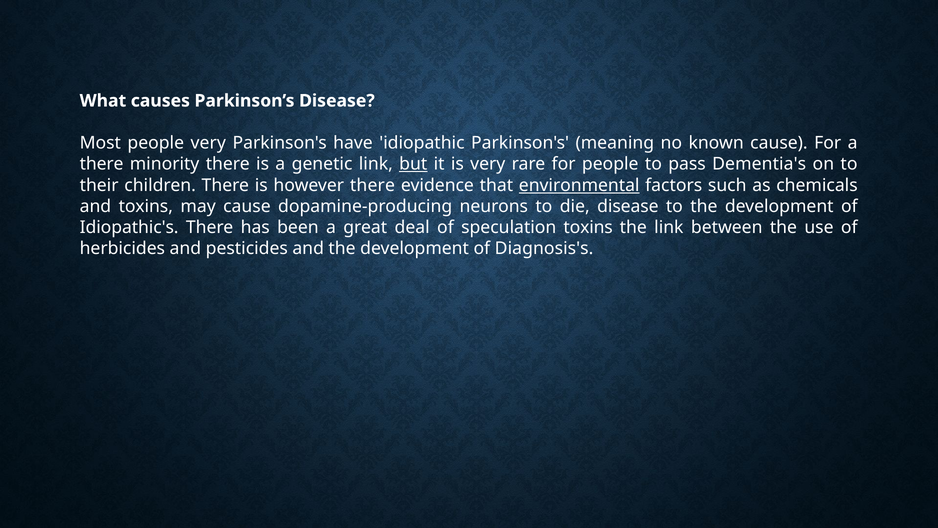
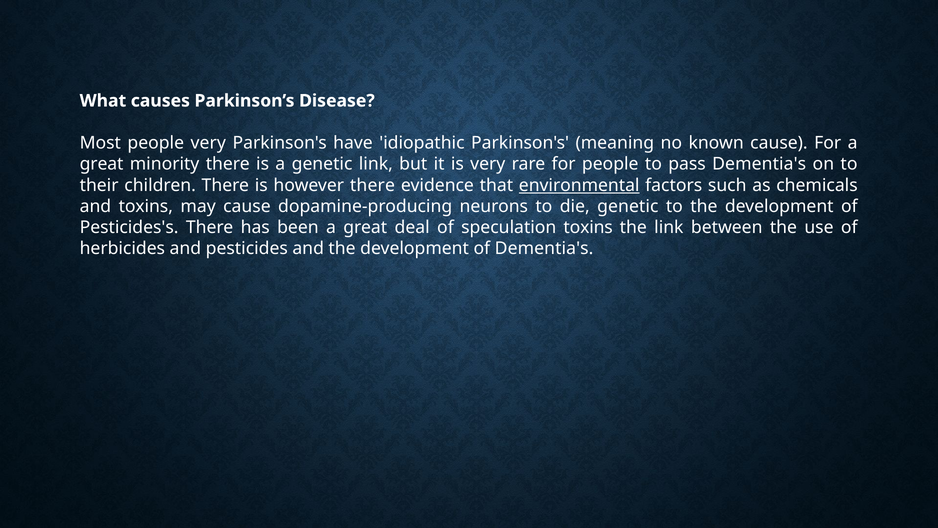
there at (102, 164): there -> great
but underline: present -> none
die disease: disease -> genetic
Idiopathic's: Idiopathic's -> Pesticides's
of Diagnosis's: Diagnosis's -> Dementia's
